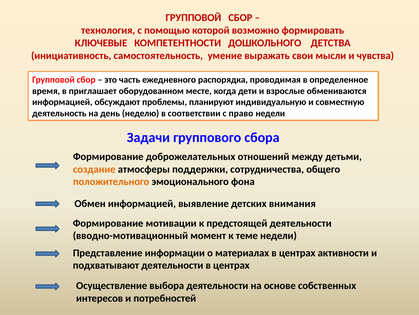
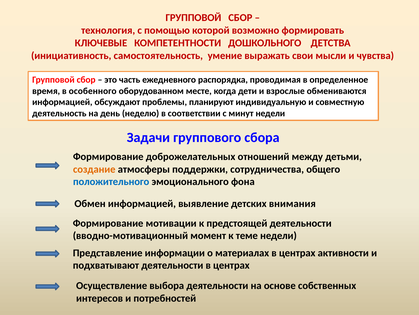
приглашает: приглашает -> особенного
право: право -> минут
положительного colour: orange -> blue
